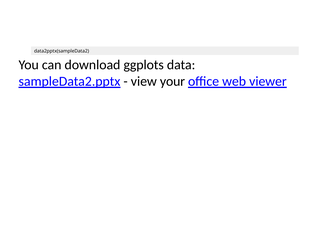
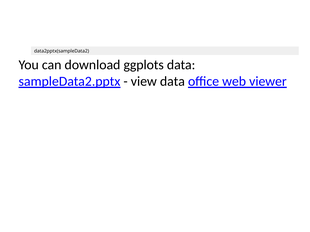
view your: your -> data
